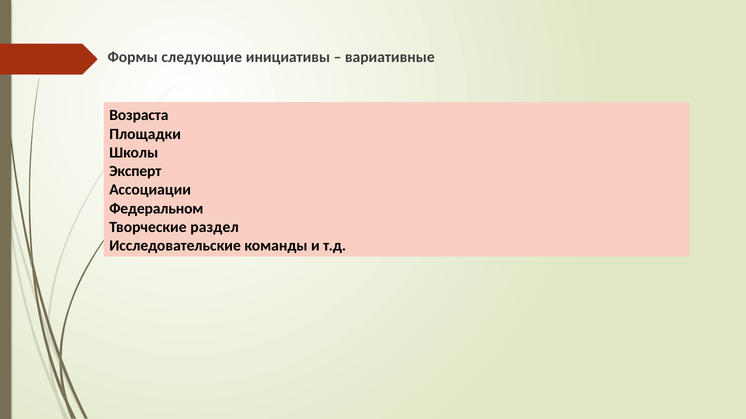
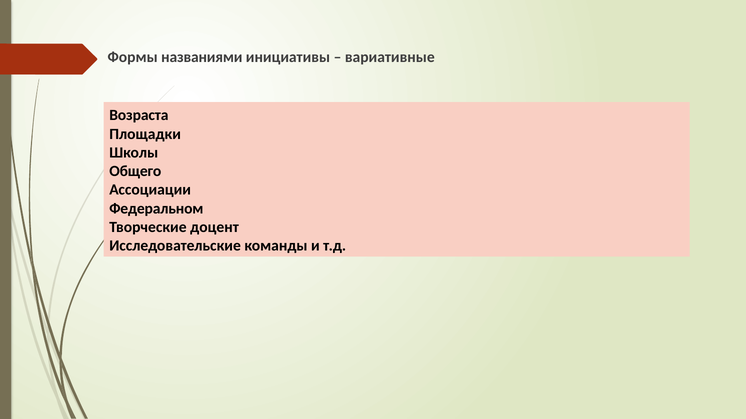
следующие: следующие -> названиями
Эксперт: Эксперт -> Общего
раздел: раздел -> доцент
